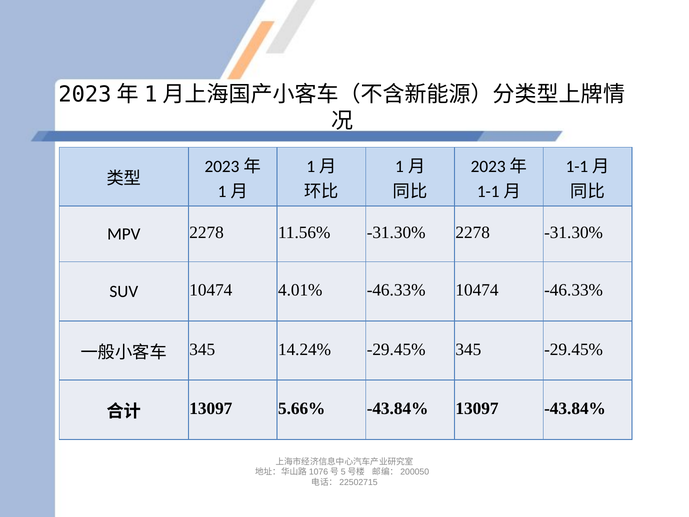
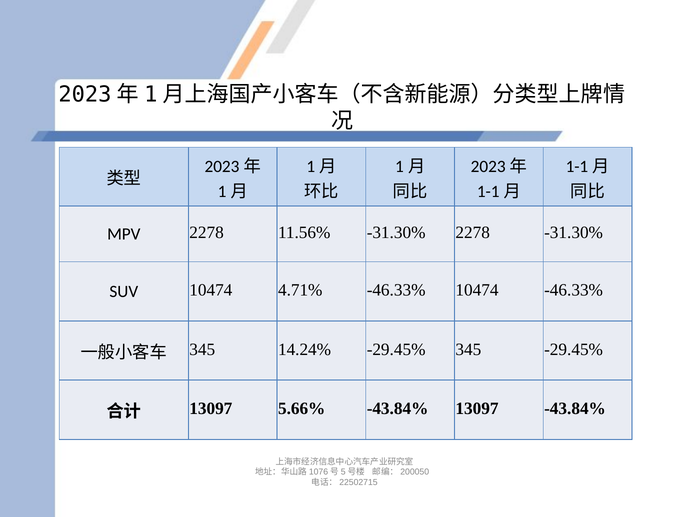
4.01%: 4.01% -> 4.71%
